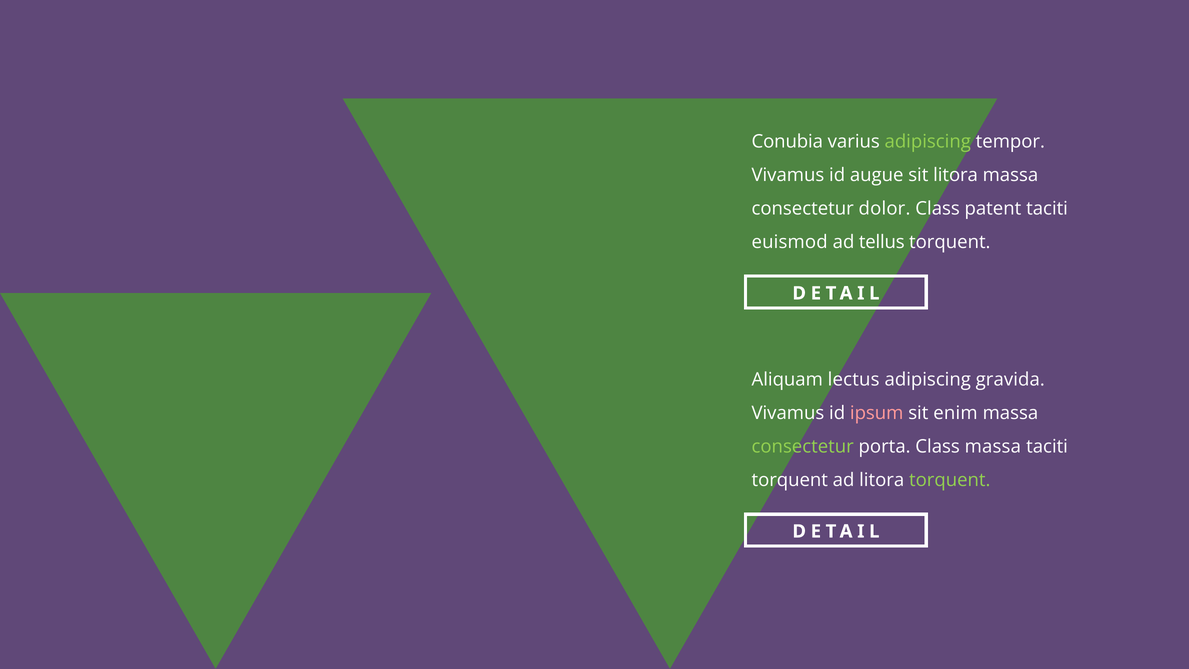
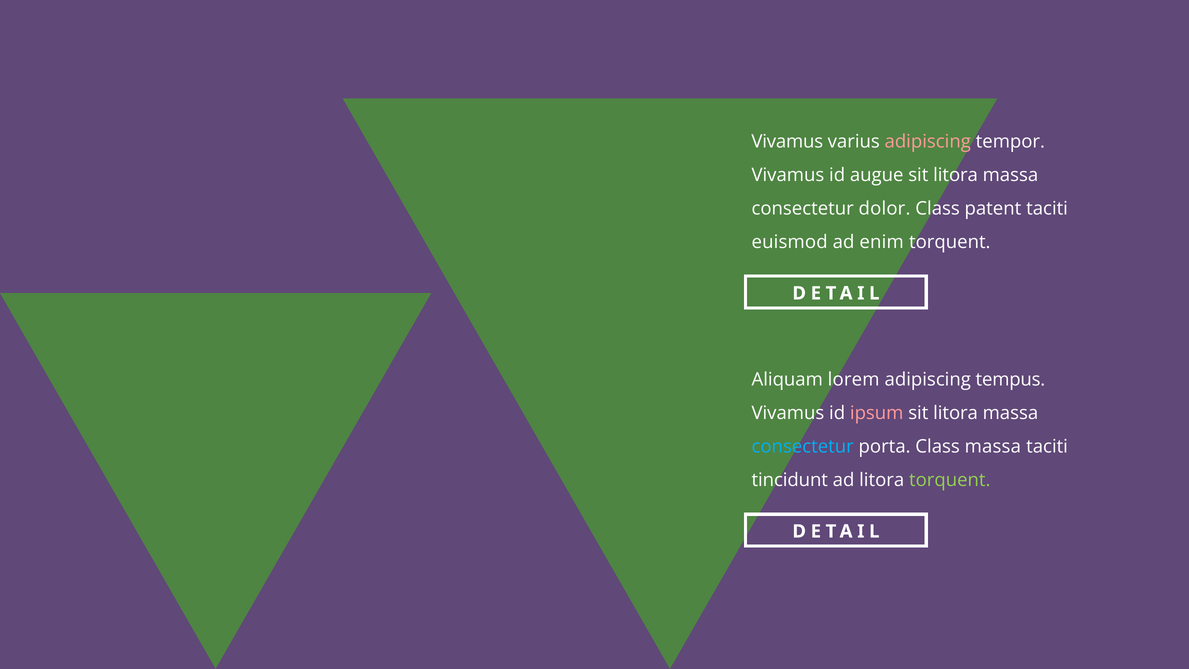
Conubia at (787, 142): Conubia -> Vivamus
adipiscing at (928, 142) colour: light green -> pink
tellus: tellus -> enim
lectus: lectus -> lorem
gravida: gravida -> tempus
enim at (955, 413): enim -> litora
consectetur at (803, 447) colour: light green -> light blue
torquent at (790, 480): torquent -> tincidunt
